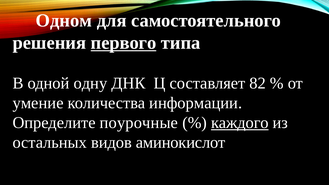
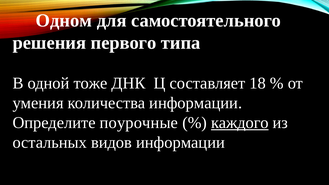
первого underline: present -> none
одну: одну -> тоже
82: 82 -> 18
умение: умение -> умения
видов аминокислот: аминокислот -> информации
